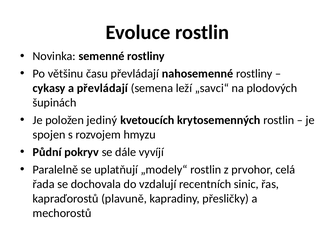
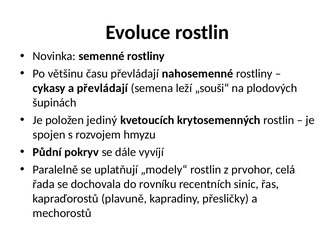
„savci“: „savci“ -> „souši“
vzdalují: vzdalují -> rovníku
